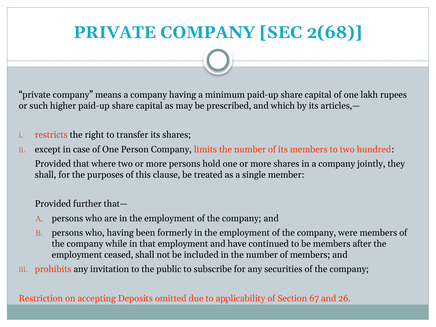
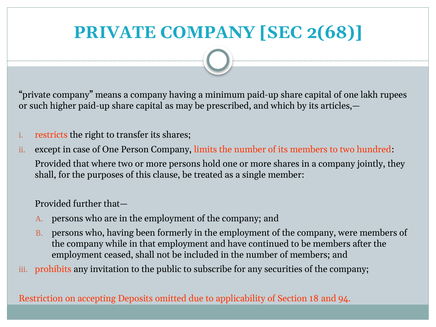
67: 67 -> 18
26: 26 -> 94
